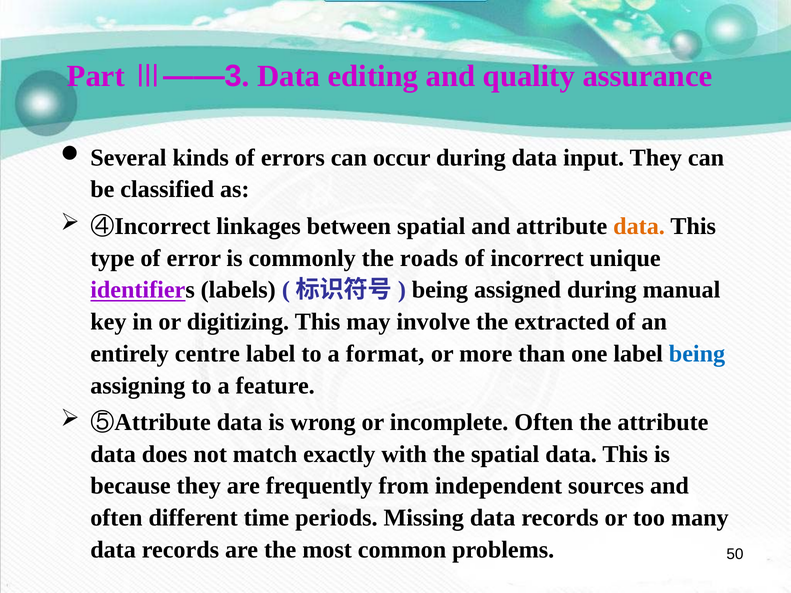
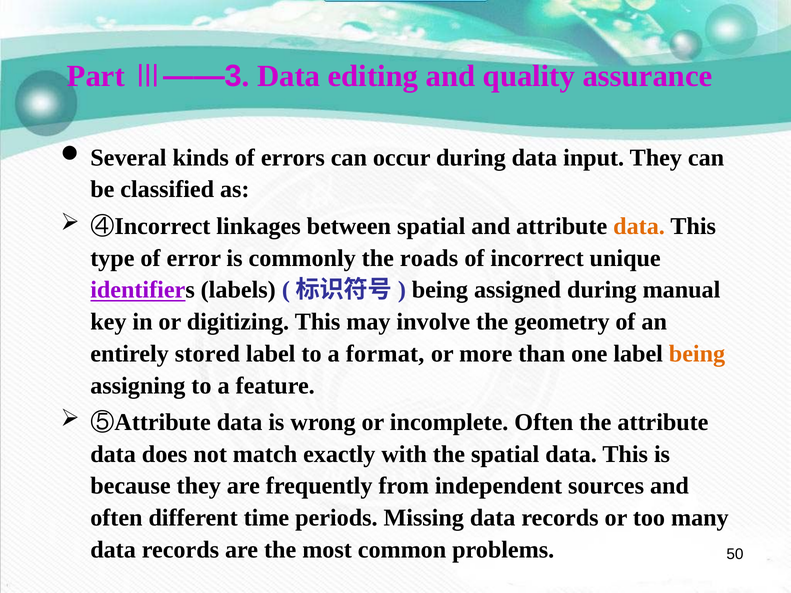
extracted: extracted -> geometry
centre: centre -> stored
being at (697, 354) colour: blue -> orange
